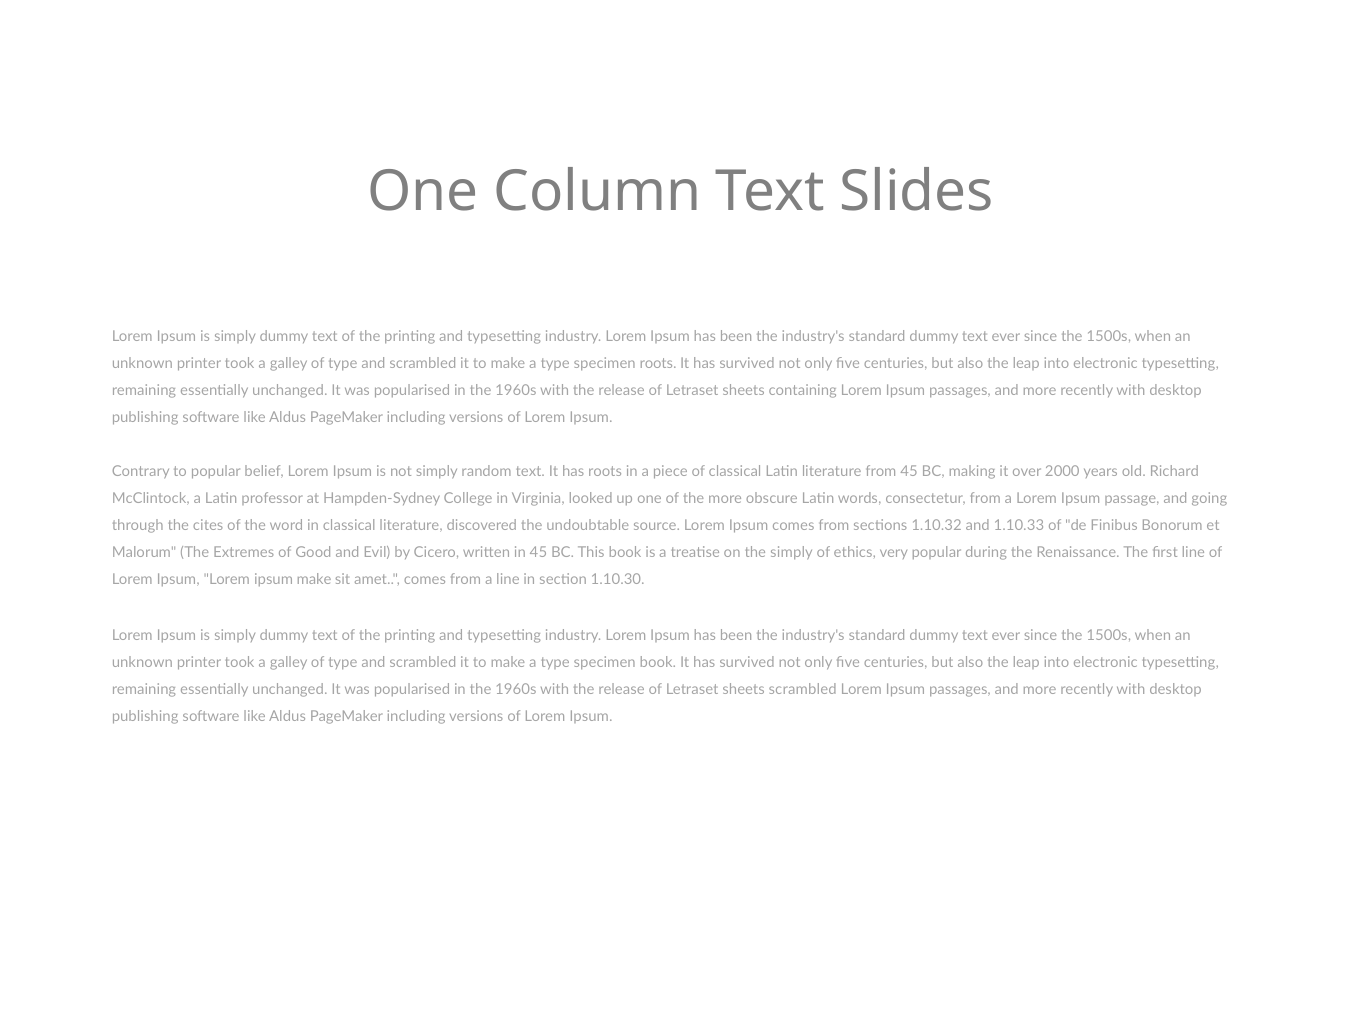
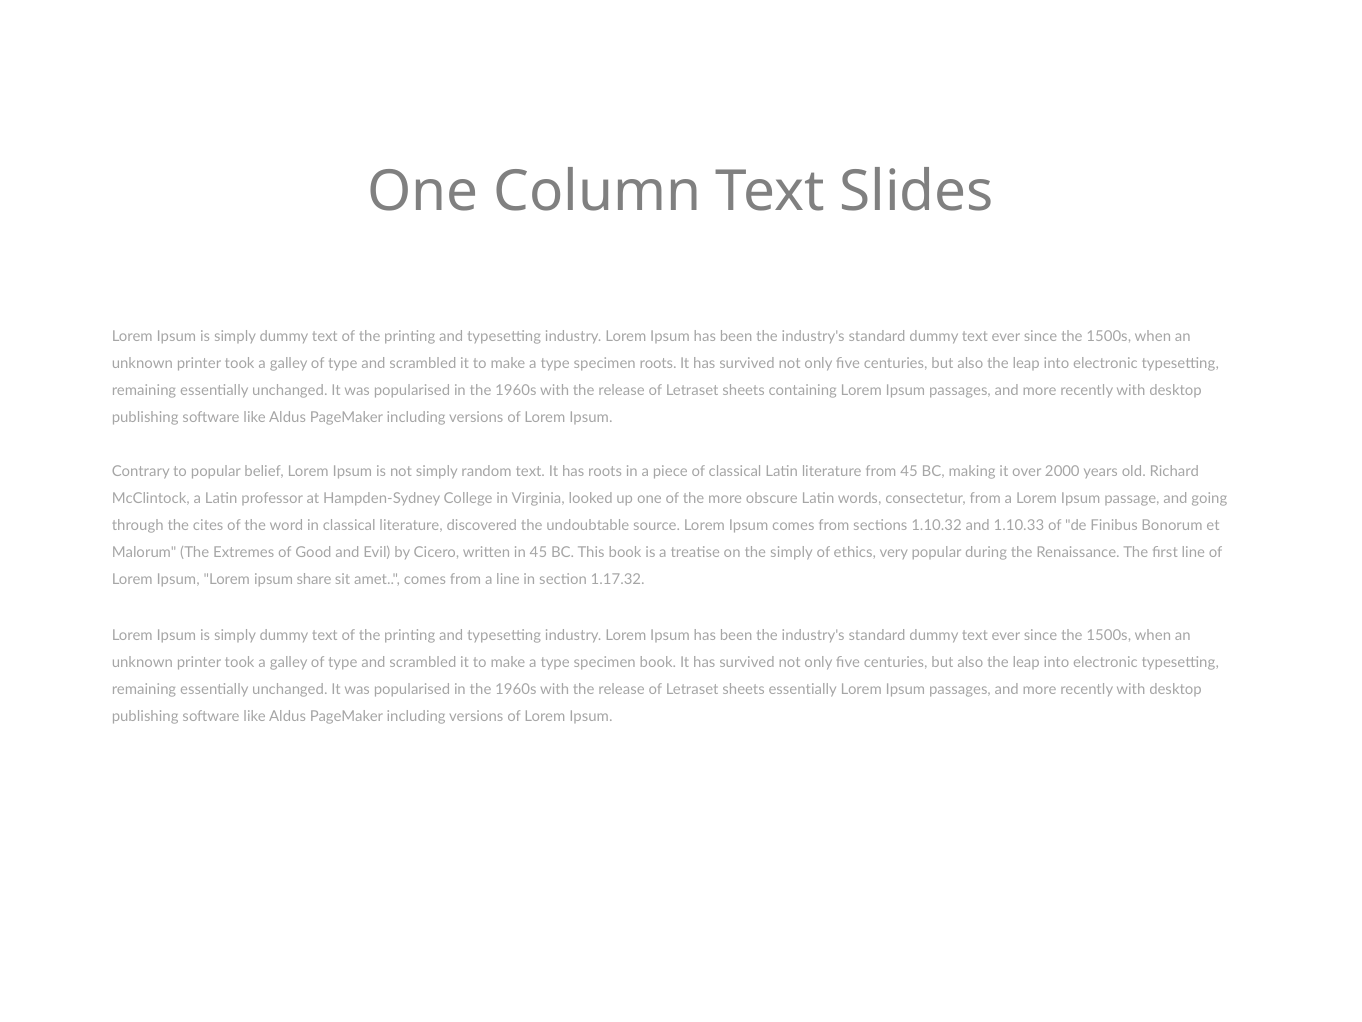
ipsum make: make -> share
1.10.30: 1.10.30 -> 1.17.32
sheets scrambled: scrambled -> essentially
